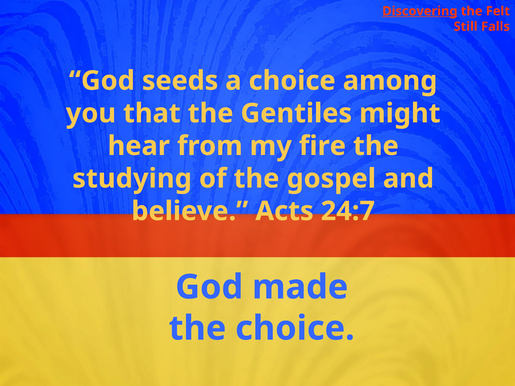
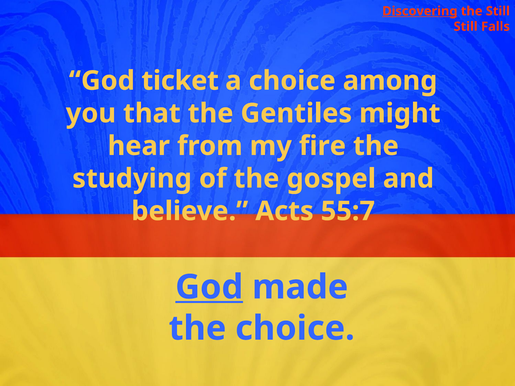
the Felt: Felt -> Still
seeds: seeds -> ticket
24:7: 24:7 -> 55:7
God at (209, 287) underline: none -> present
